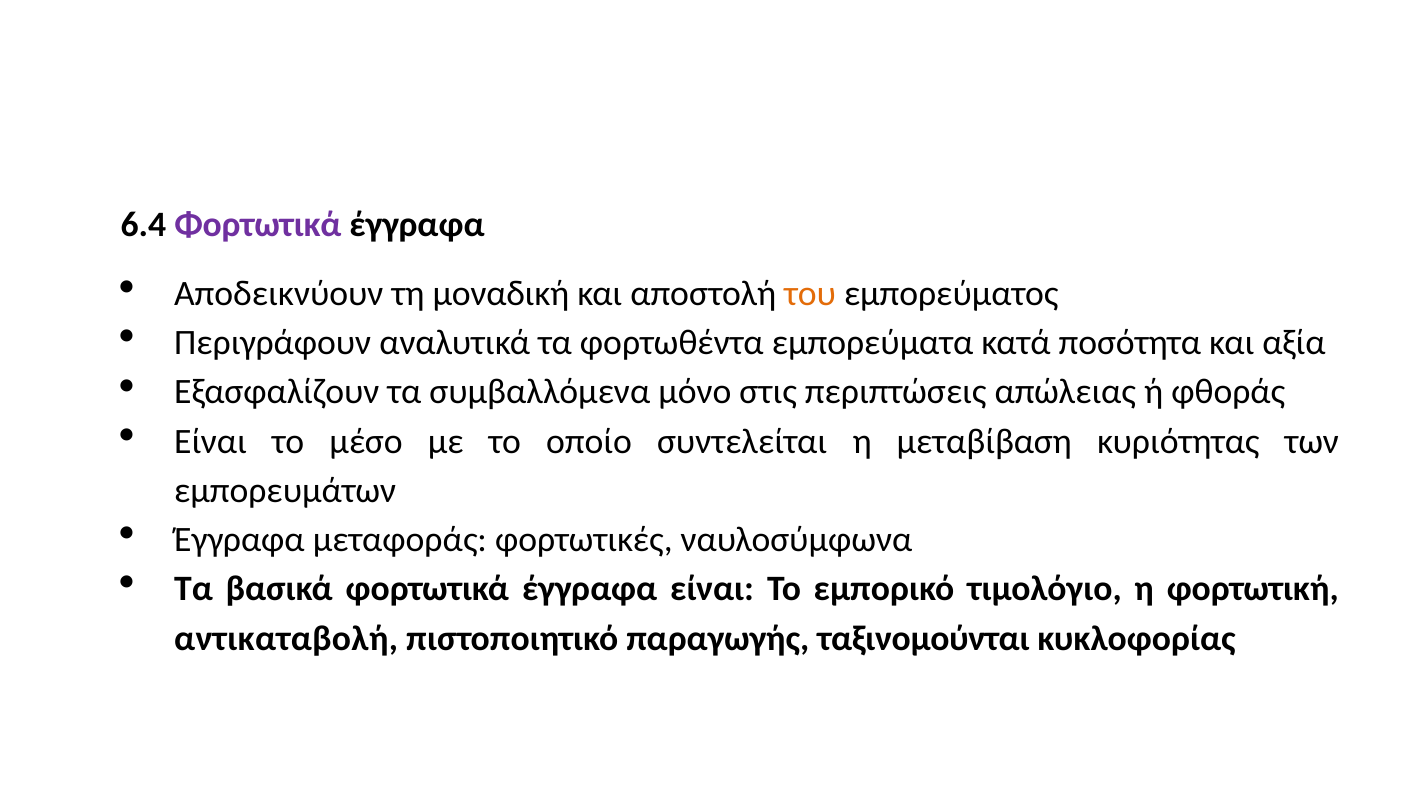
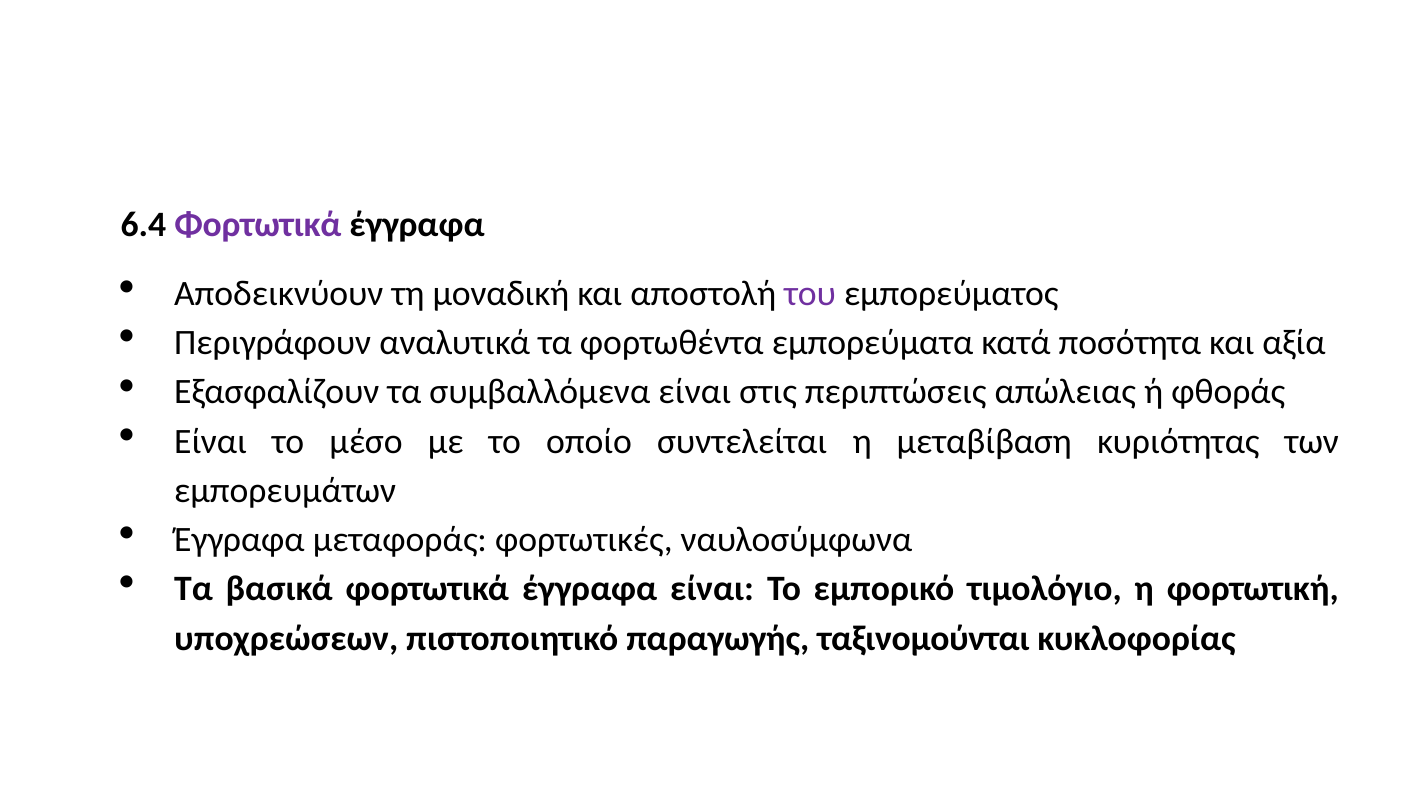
του colour: orange -> purple
συμβαλλόμενα μόνο: μόνο -> είναι
αντικαταβολή: αντικαταβολή -> υποχρεώσεων
